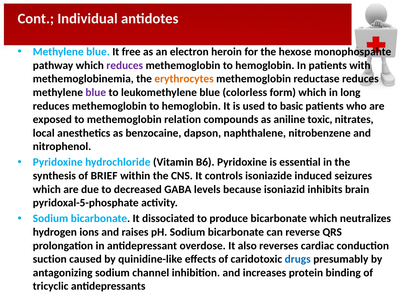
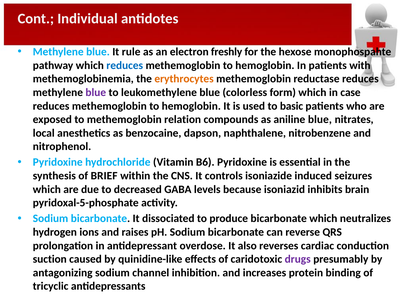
free: free -> rule
heroin: heroin -> freshly
reduces at (125, 66) colour: purple -> blue
long: long -> case
aniline toxic: toxic -> blue
drugs colour: blue -> purple
